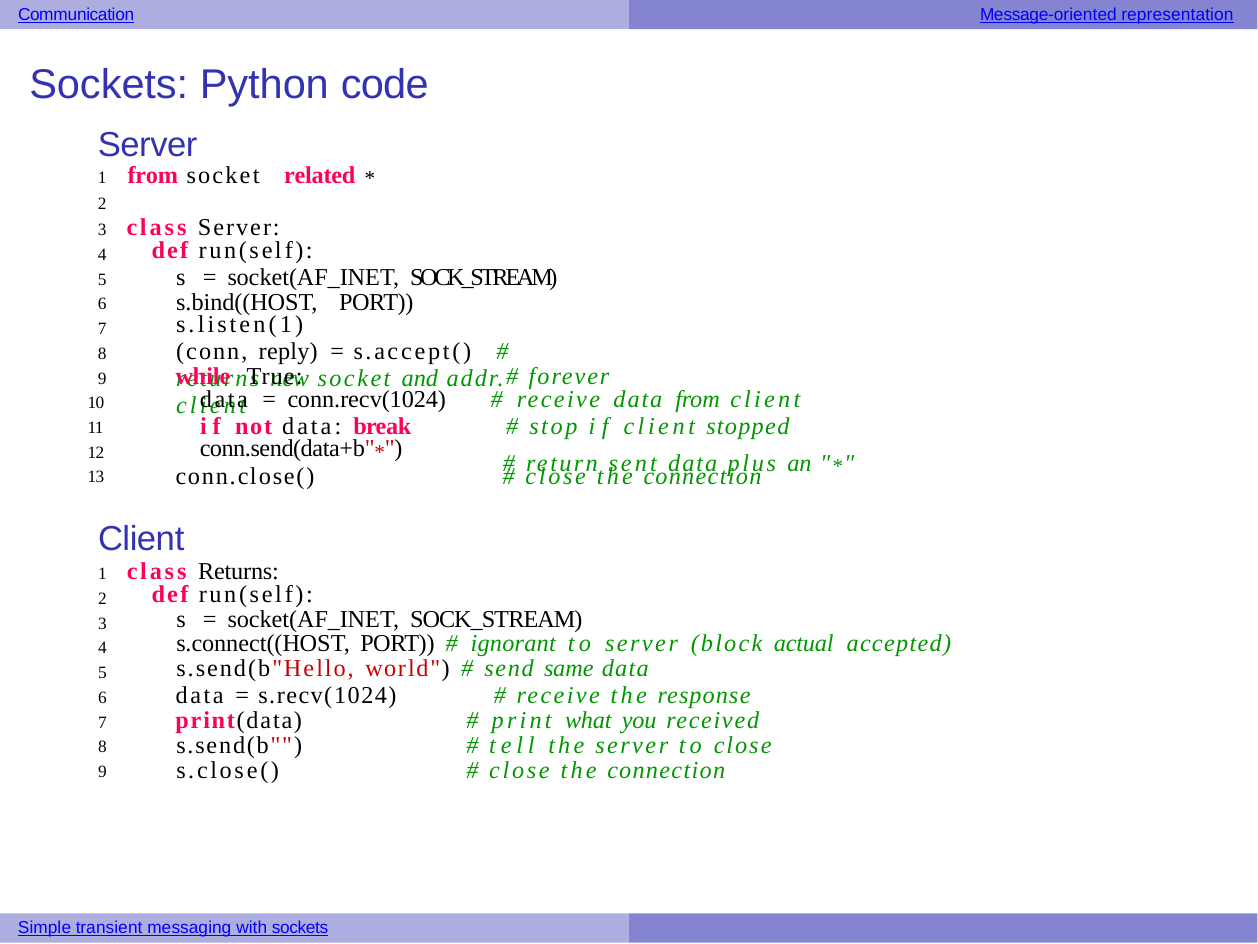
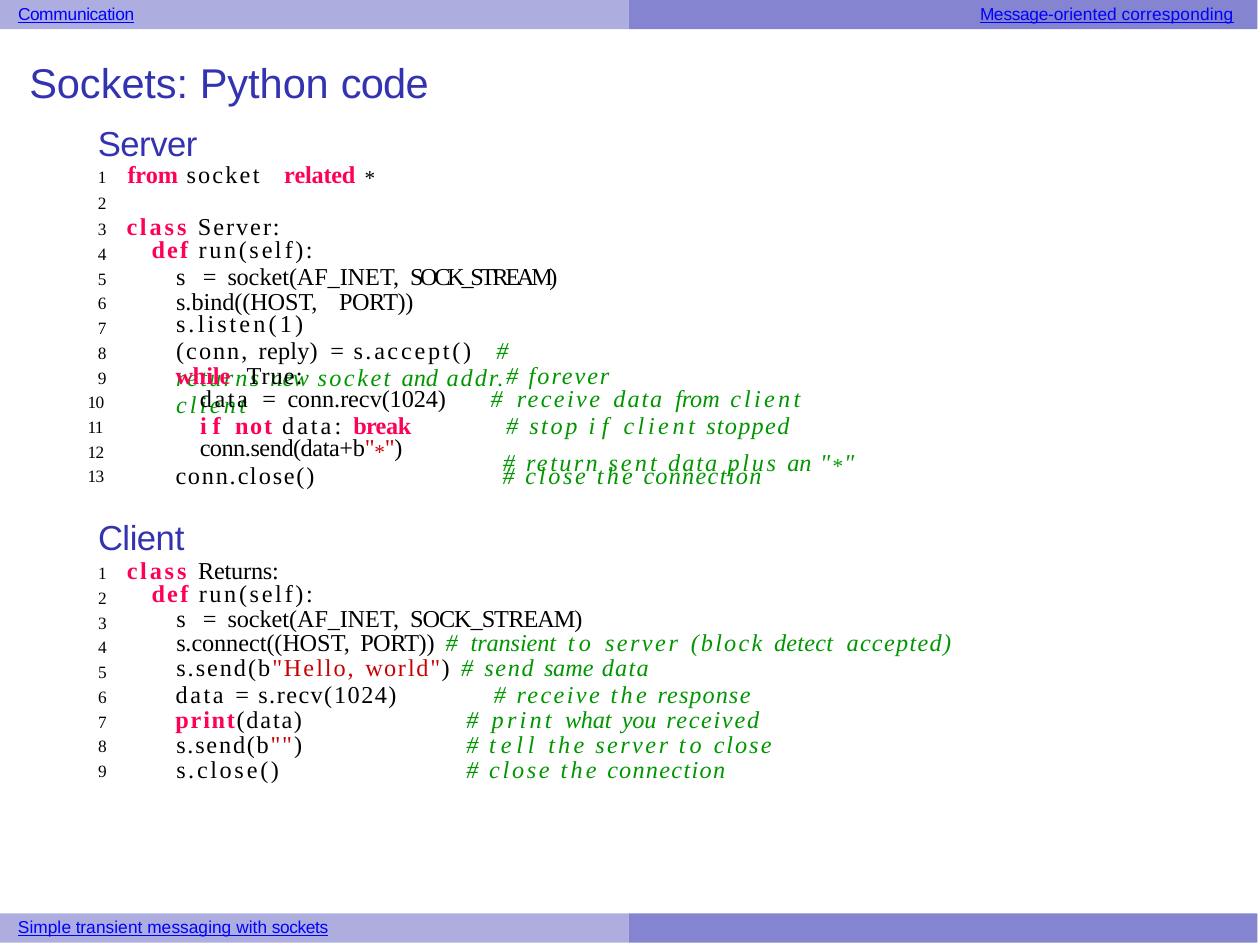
representation: representation -> corresponding
ignorant at (513, 644): ignorant -> transient
actual: actual -> detect
